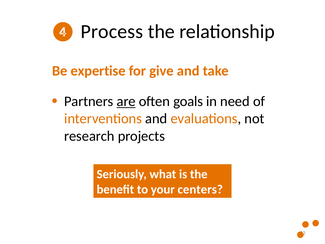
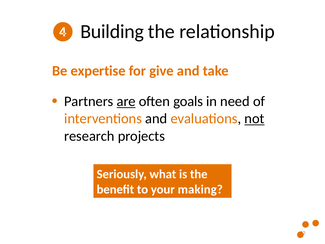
Process: Process -> Building
not underline: none -> present
centers: centers -> making
